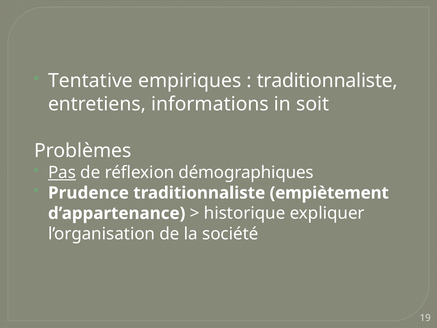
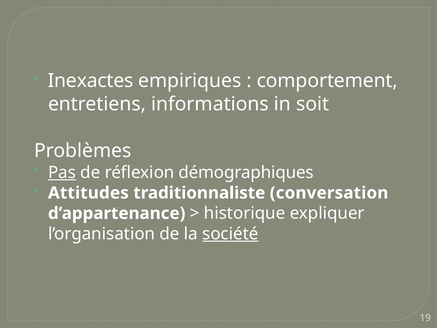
Tentative: Tentative -> Inexactes
traditionnaliste at (327, 81): traditionnaliste -> comportement
Prudence: Prudence -> Attitudes
empiètement: empiètement -> conversation
société underline: none -> present
